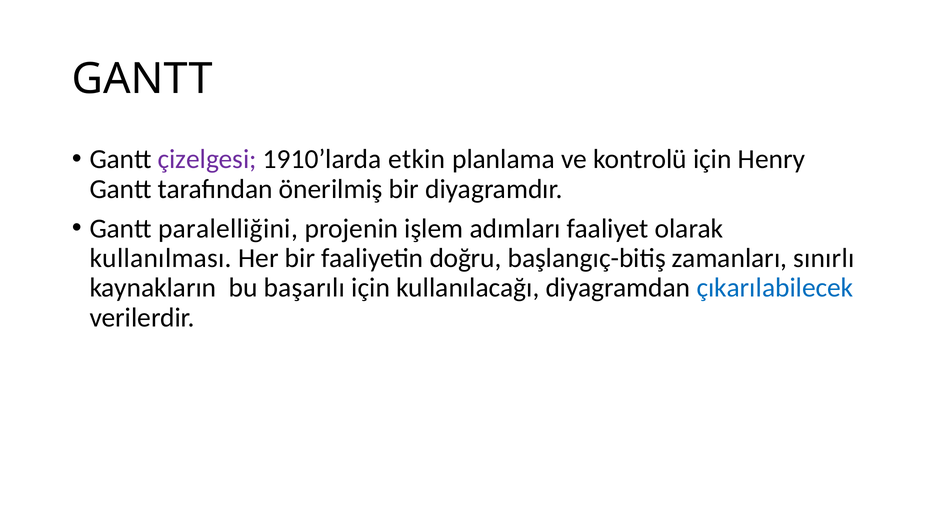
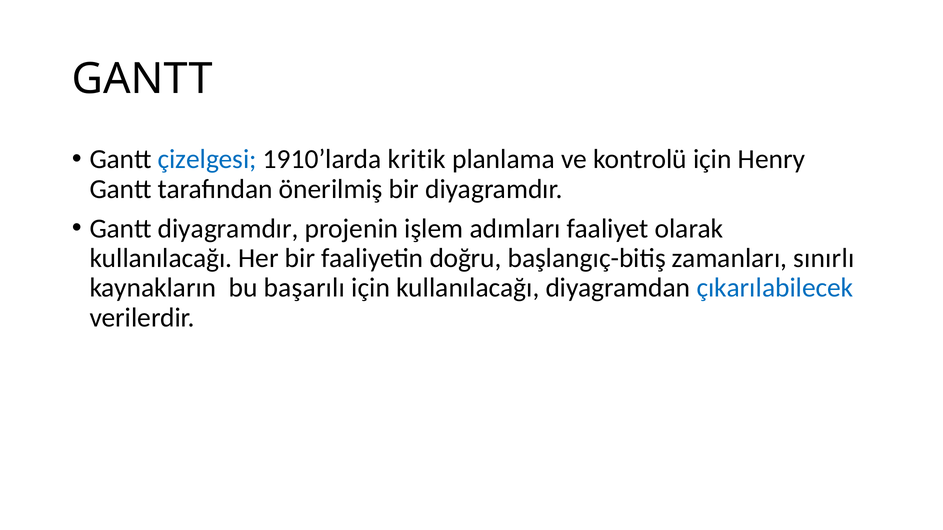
çizelgesi colour: purple -> blue
etkin: etkin -> kritik
Gantt paralelliğini: paralelliğini -> diyagramdır
kullanılması at (161, 258): kullanılması -> kullanılacağı
